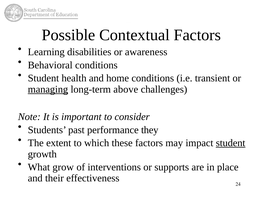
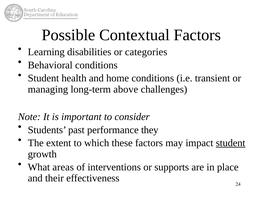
awareness: awareness -> categories
managing underline: present -> none
grow: grow -> areas
